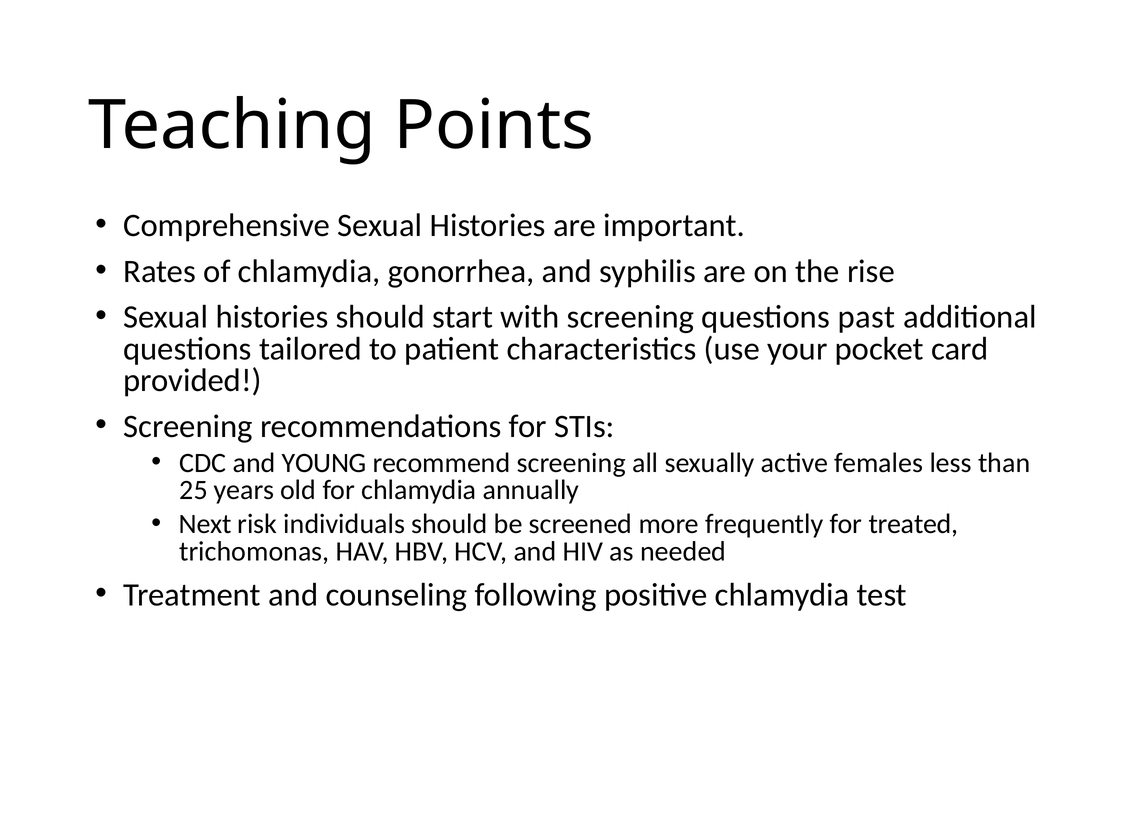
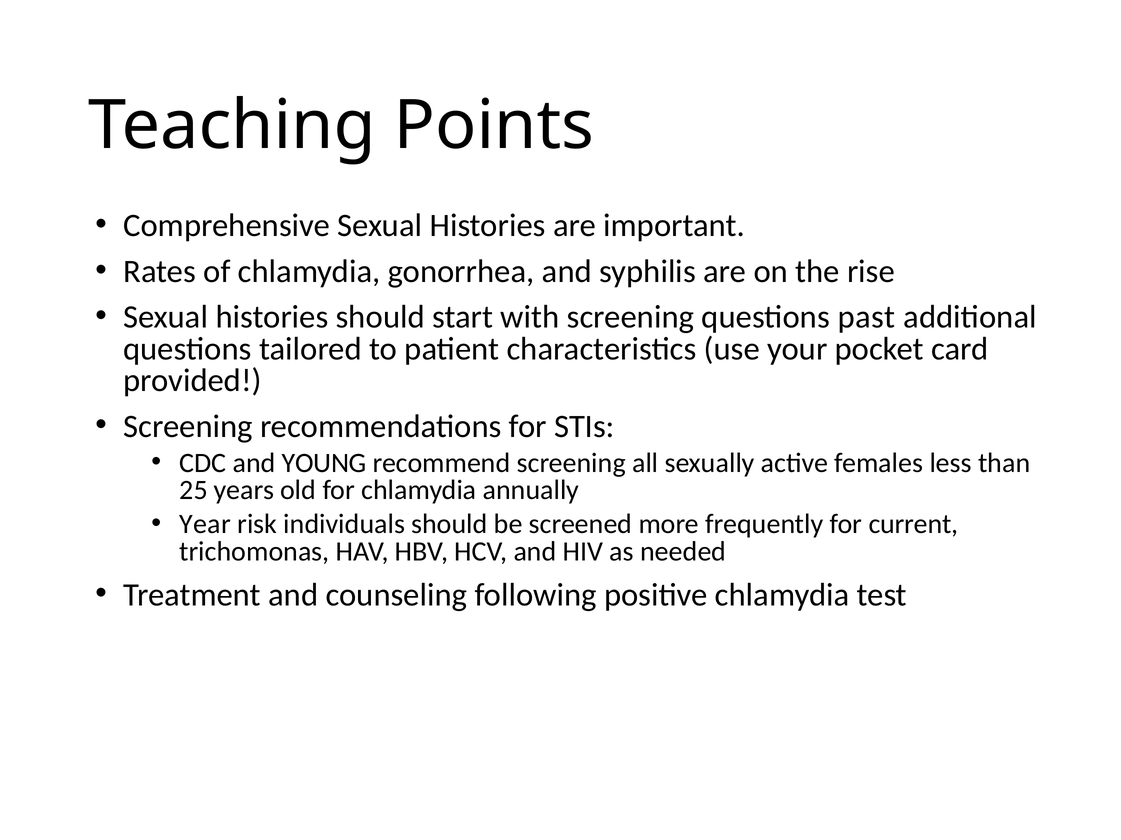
Next: Next -> Year
treated: treated -> current
